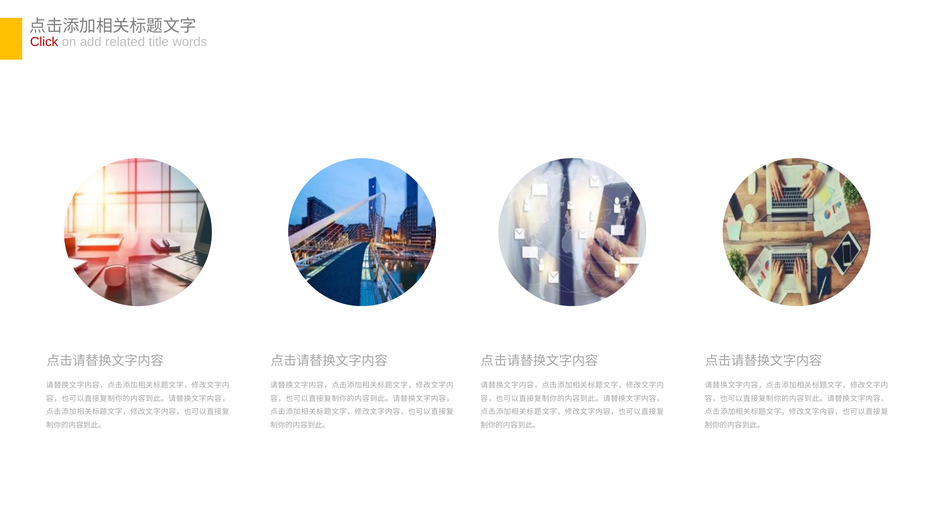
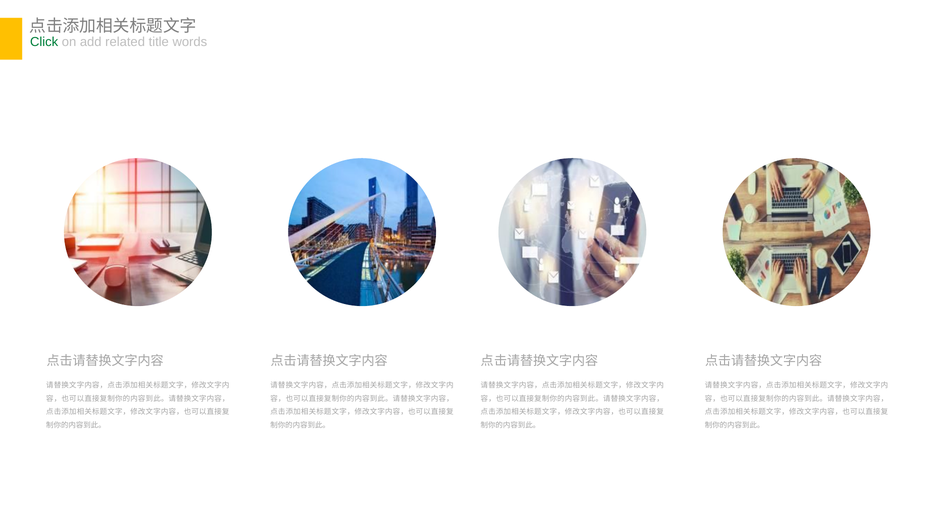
Click colour: red -> green
